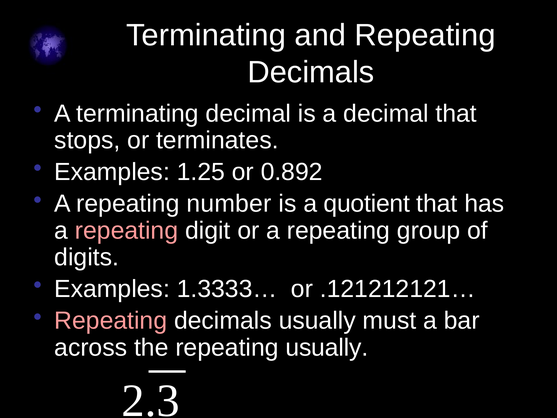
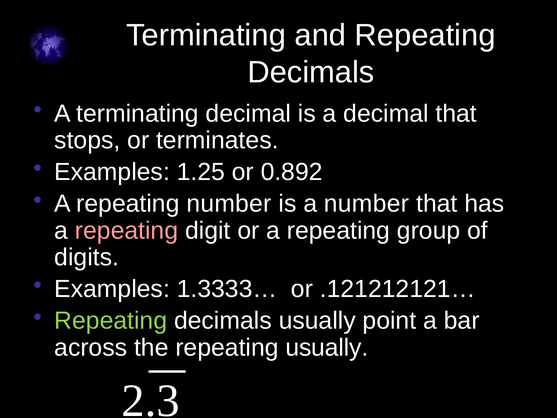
a quotient: quotient -> number
Repeating at (111, 321) colour: pink -> light green
must: must -> point
